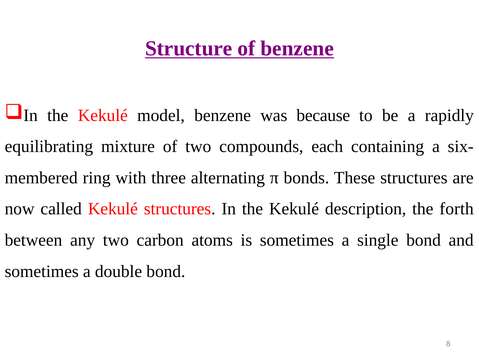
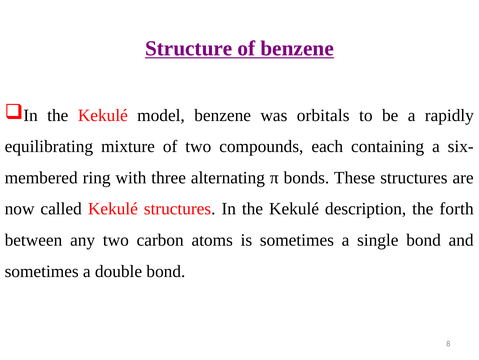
because: because -> orbitals
